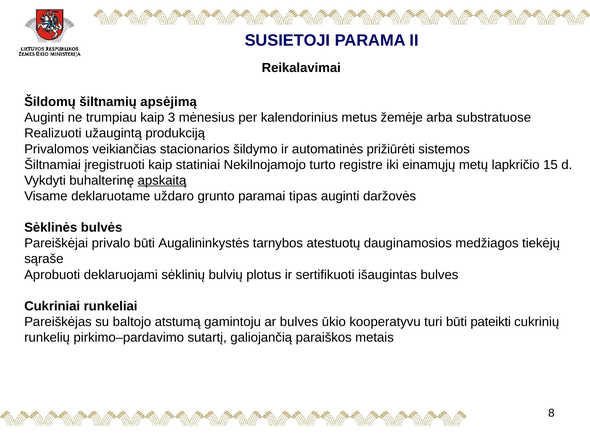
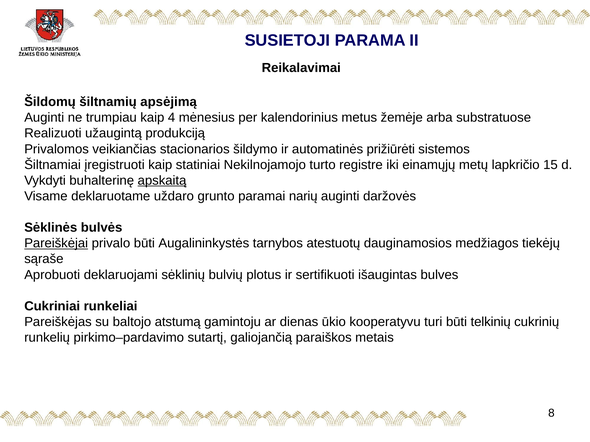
3: 3 -> 4
tipas: tipas -> narių
Pareiškėjai underline: none -> present
ar bulves: bulves -> dienas
pateikti: pateikti -> telkinių
